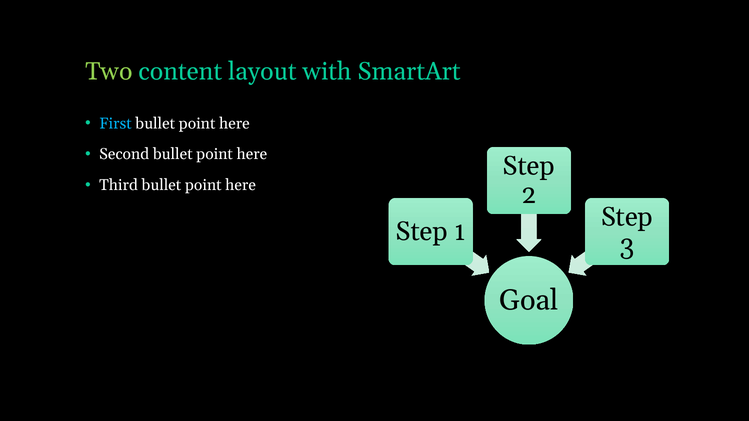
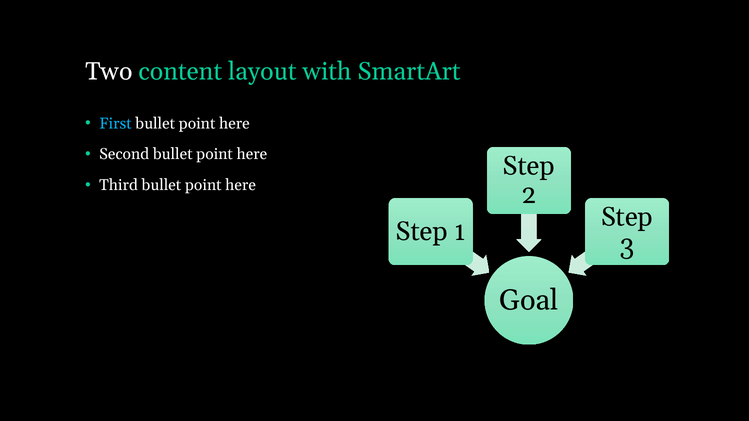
Two colour: light green -> white
